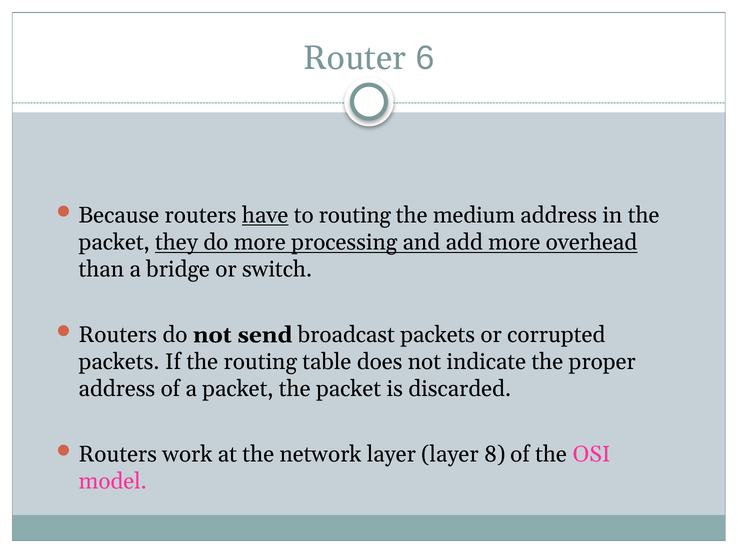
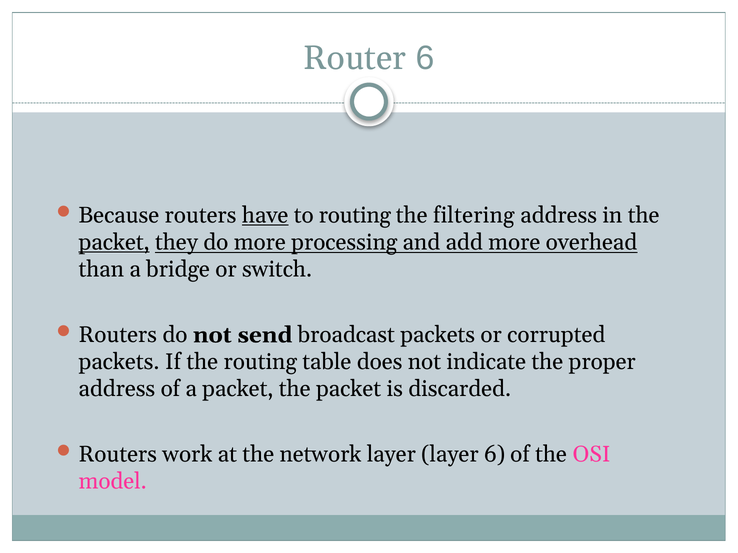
medium: medium -> filtering
packet at (114, 243) underline: none -> present
layer 8: 8 -> 6
